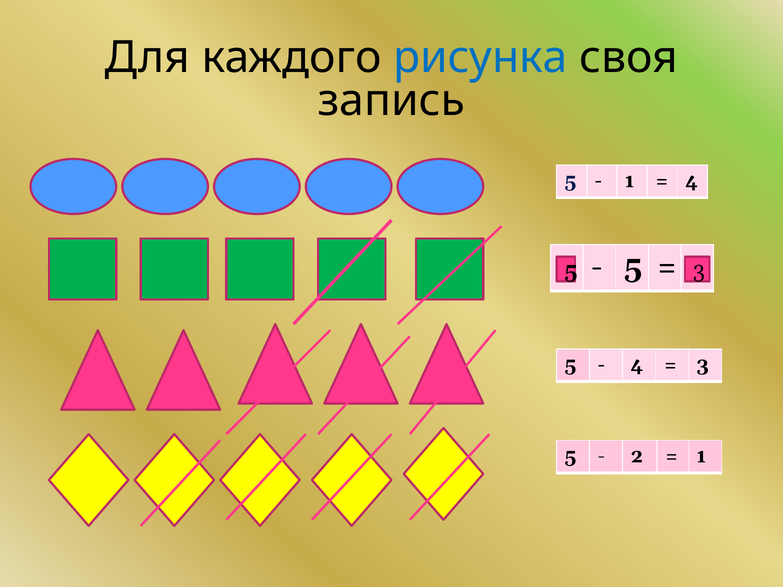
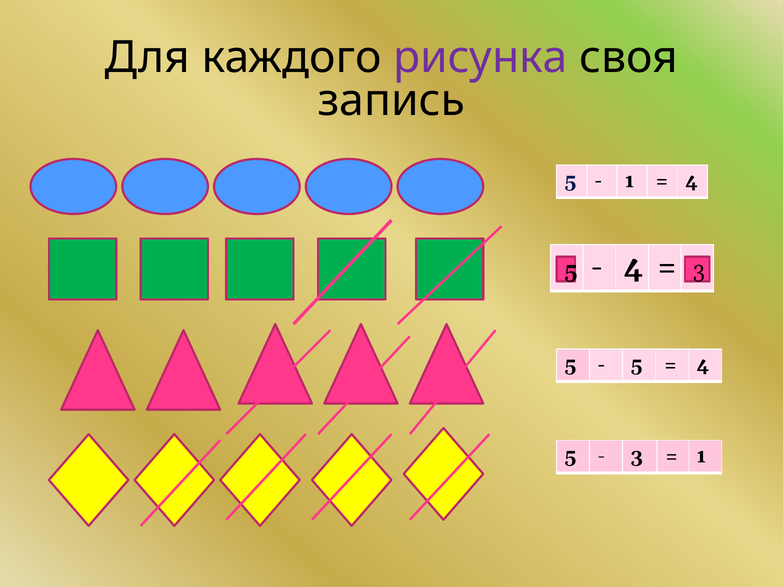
рисунка colour: blue -> purple
5 at (633, 267): 5 -> 4
4 at (637, 365): 4 -> 5
3 at (703, 365): 3 -> 4
2 at (637, 456): 2 -> 3
